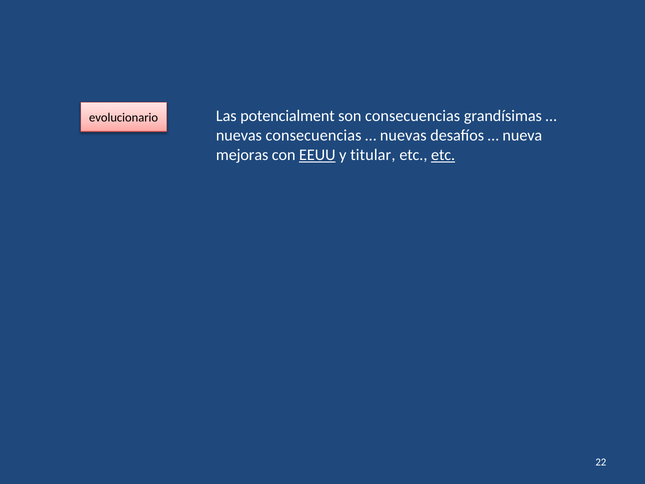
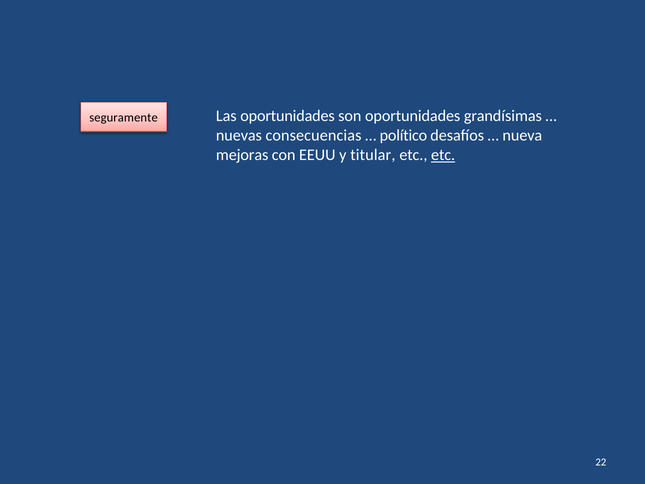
evolucionario: evolucionario -> seguramente
Las potencialment: potencialment -> oportunidades
son consecuencias: consecuencias -> oportunidades
nuevas at (403, 135): nuevas -> político
EEUU underline: present -> none
